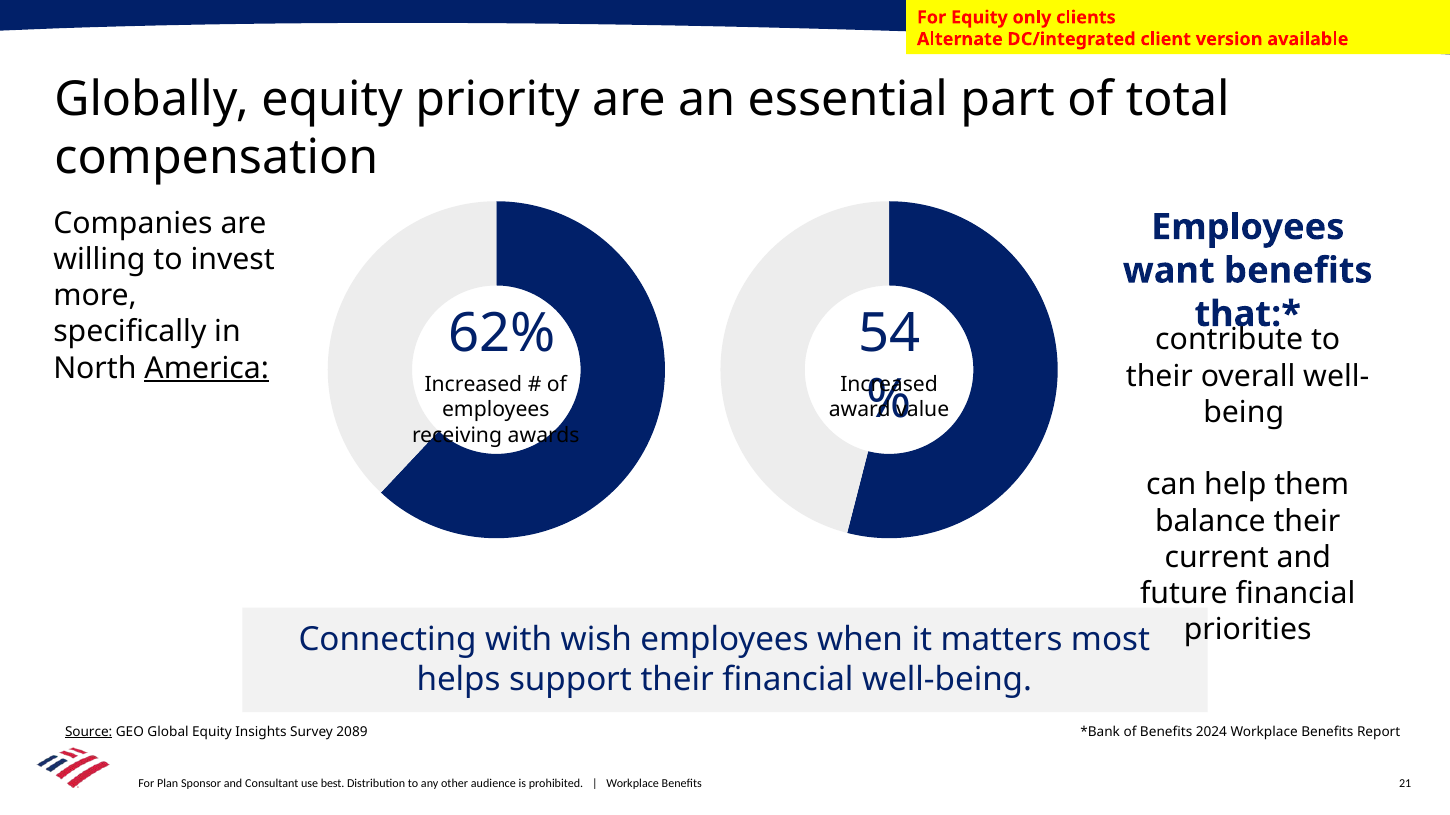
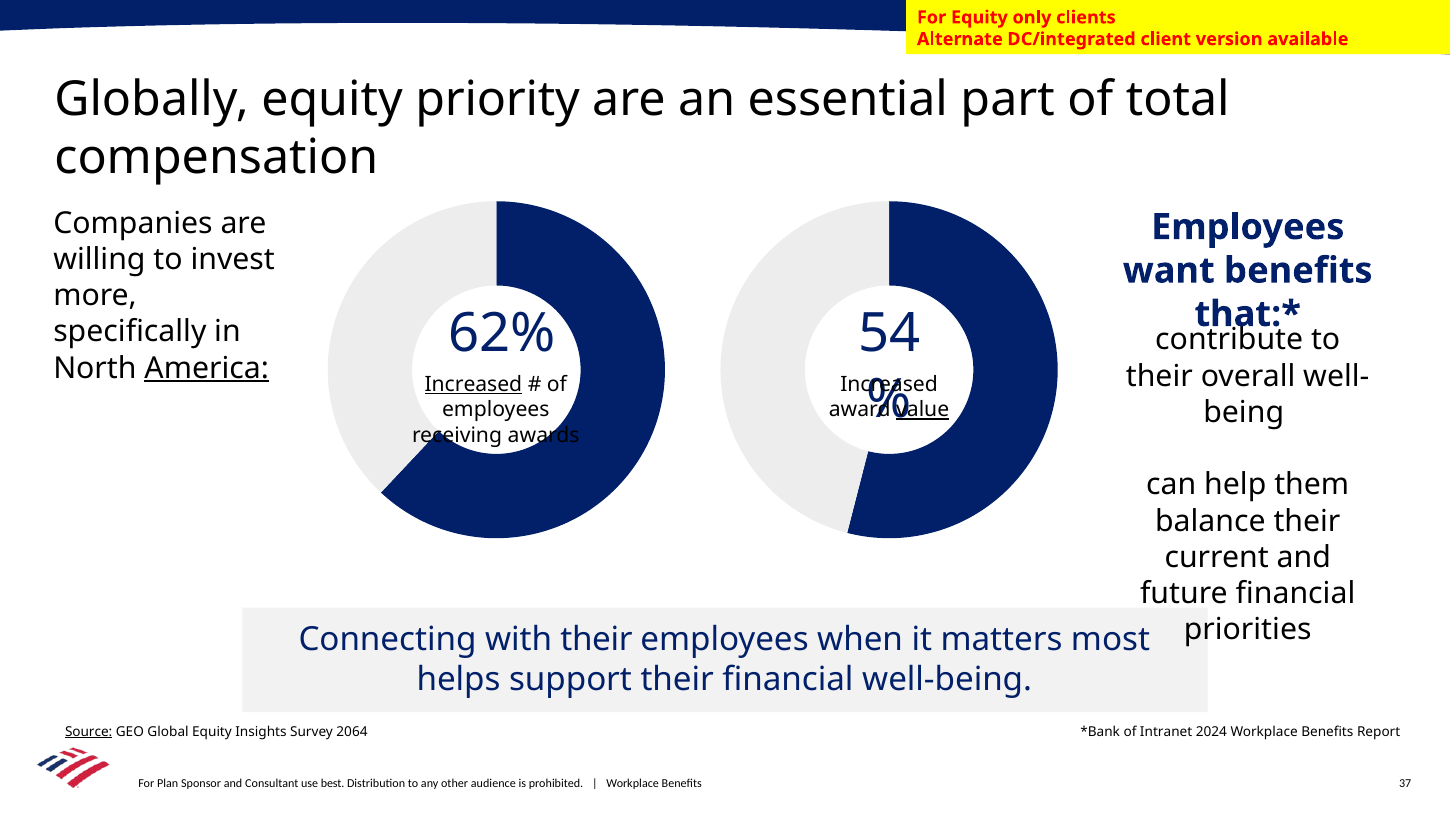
Increased at (473, 385) underline: none -> present
value underline: none -> present
with wish: wish -> their
2089: 2089 -> 2064
of Benefits: Benefits -> Intranet
21: 21 -> 37
